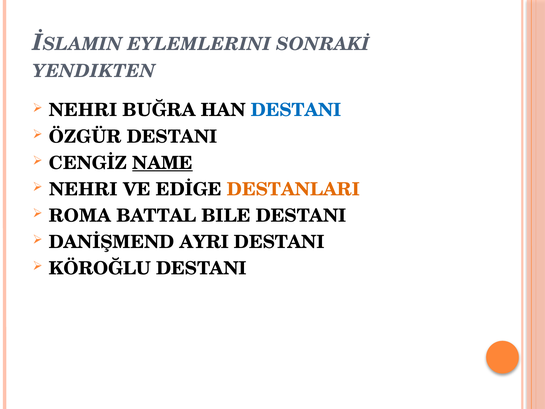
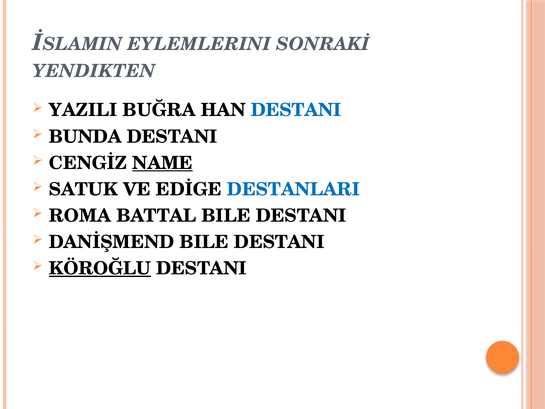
NEHRI at (83, 110): NEHRI -> YAZILI
ÖZGÜR: ÖZGÜR -> BUNDA
NEHRI at (83, 189): NEHRI -> SATUK
DESTANLARI colour: orange -> blue
DANİŞMEND AYRI: AYRI -> BILE
KÖROĞLU underline: none -> present
